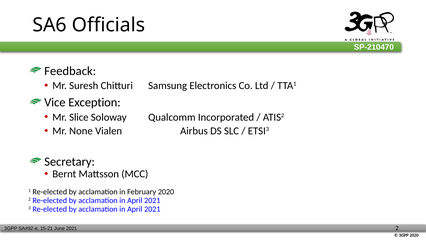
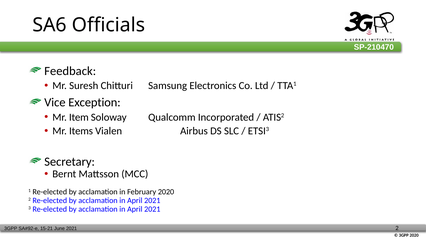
Slice: Slice -> Item
None: None -> Items
